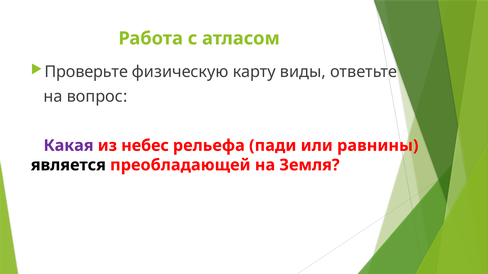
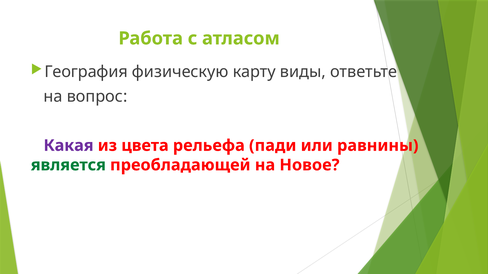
Проверьте: Проверьте -> География
небес: небес -> цвета
является colour: black -> green
Земля: Земля -> Новое
